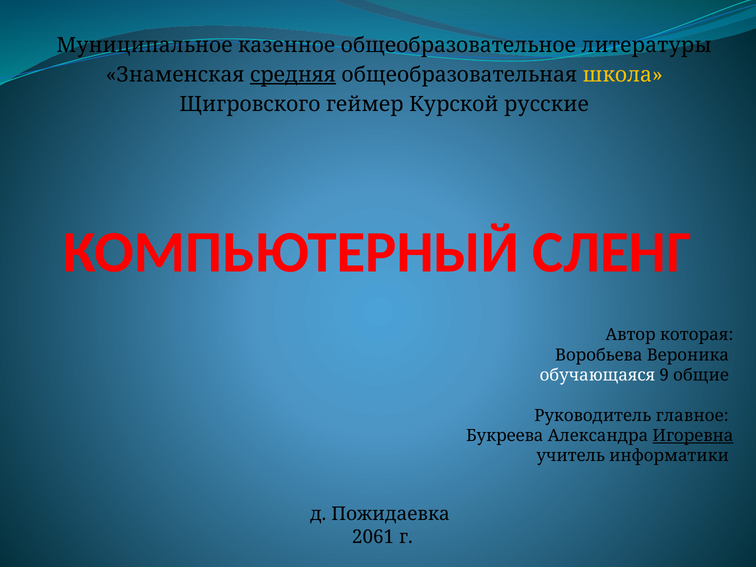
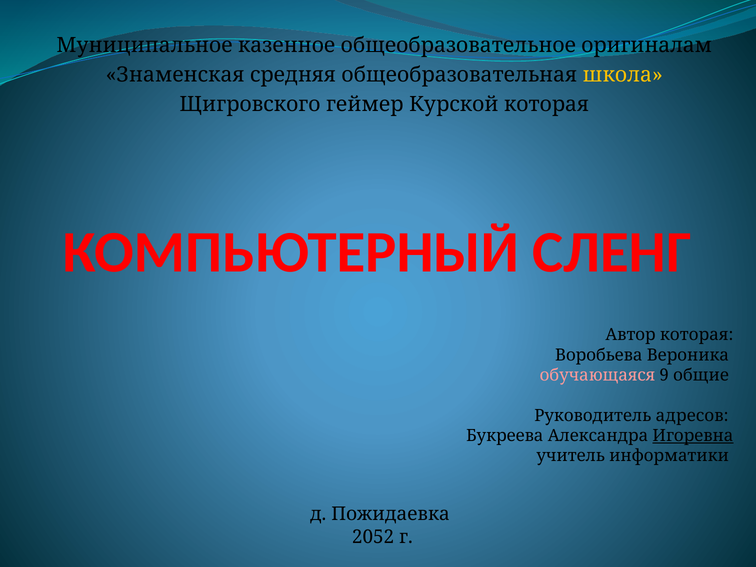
литературы: литературы -> оригиналам
средняя underline: present -> none
Курской русские: русские -> которая
обучающаяся colour: white -> pink
главное: главное -> адресов
2061: 2061 -> 2052
